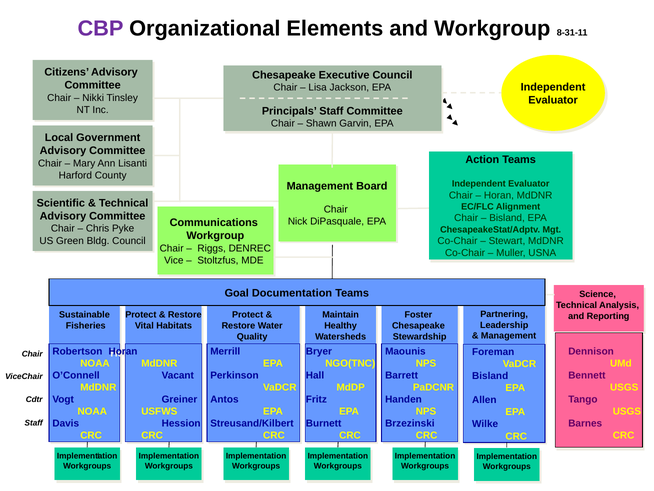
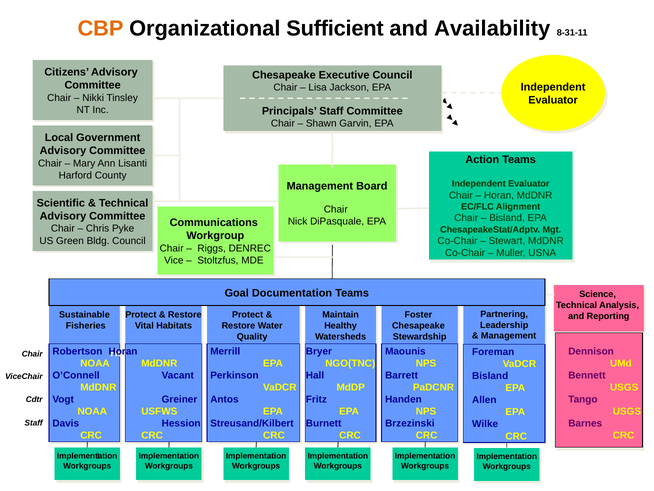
CBP colour: purple -> orange
Elements: Elements -> Sufficient
and Workgroup: Workgroup -> Availability
